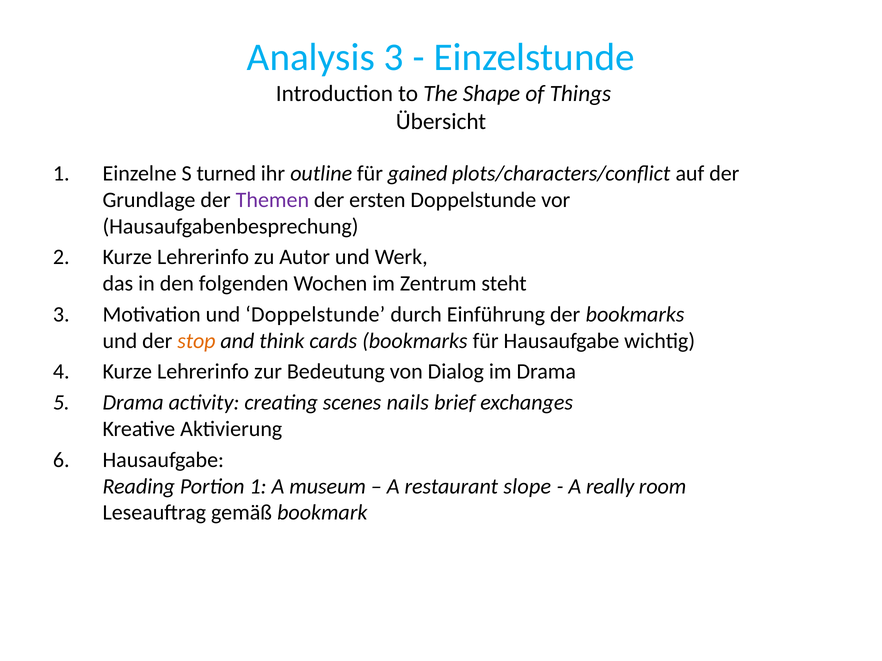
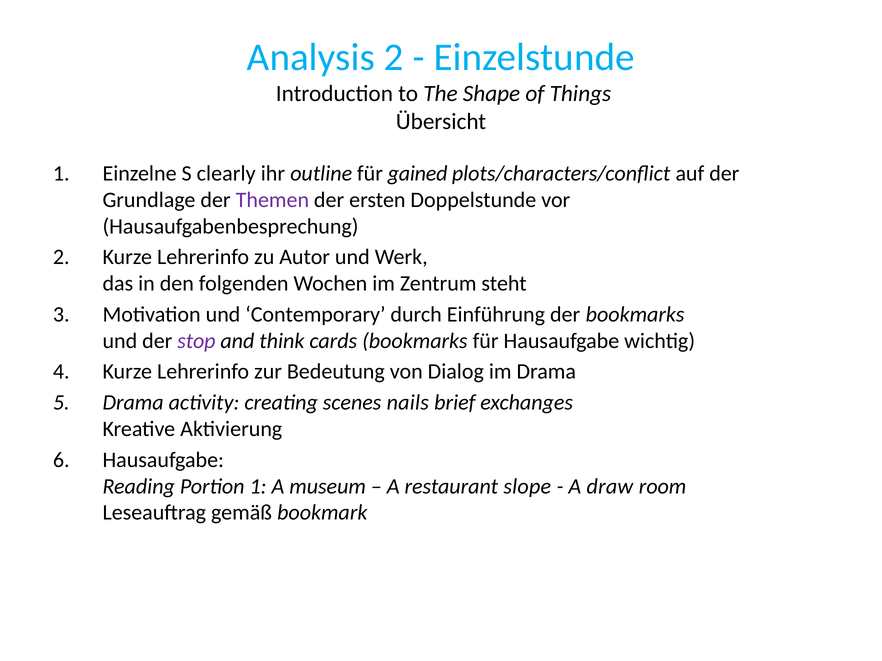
Analysis 3: 3 -> 2
turned: turned -> clearly
und Doppelstunde: Doppelstunde -> Contemporary
stop colour: orange -> purple
really: really -> draw
